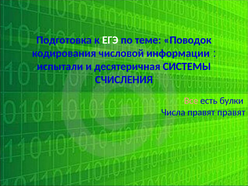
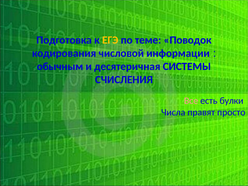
ЕГЭ colour: white -> yellow
испытали: испытали -> обычным
правят правят: правят -> просто
